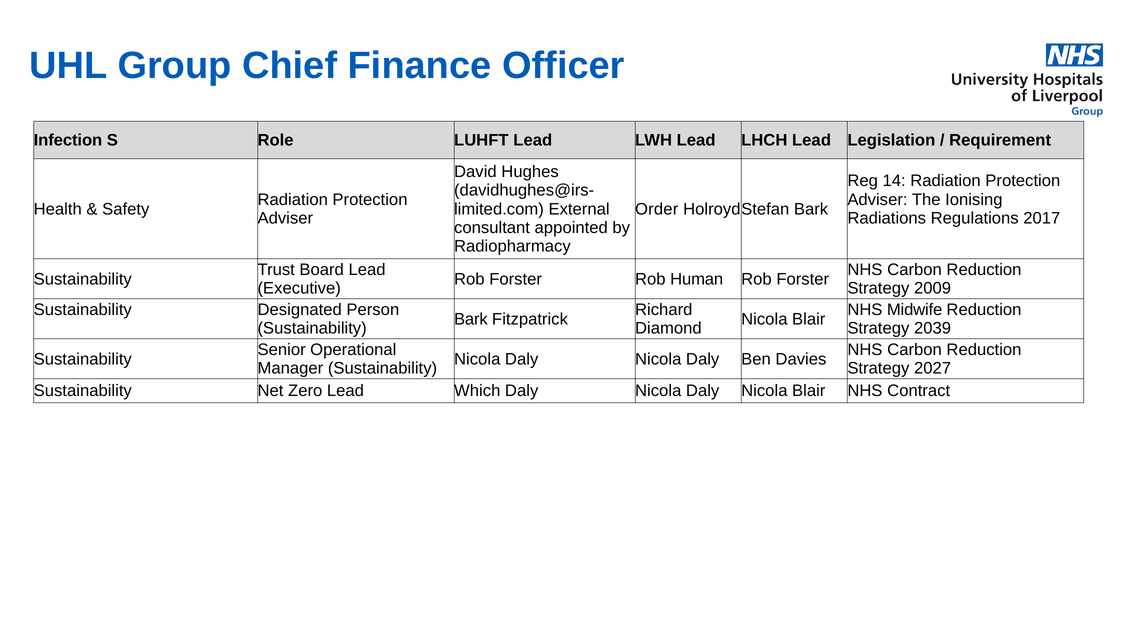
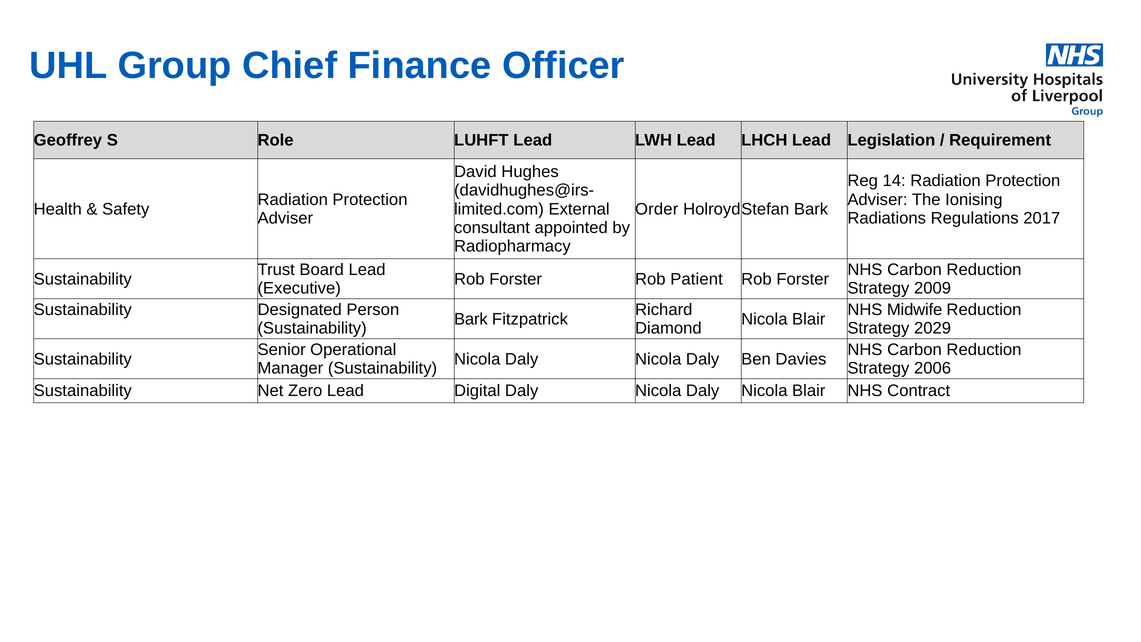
Infection: Infection -> Geoffrey
Human: Human -> Patient
2039: 2039 -> 2029
2027: 2027 -> 2006
Which: Which -> Digital
